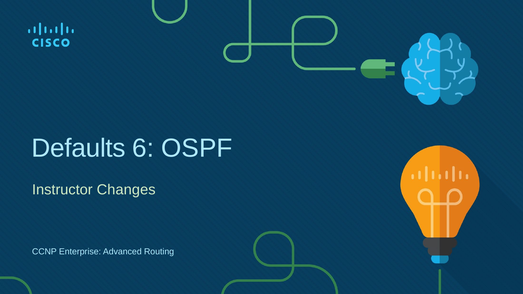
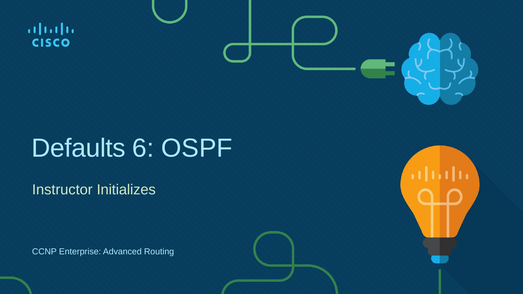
Changes: Changes -> Initializes
